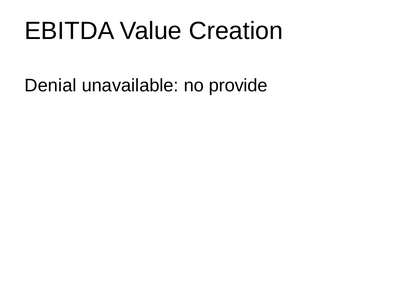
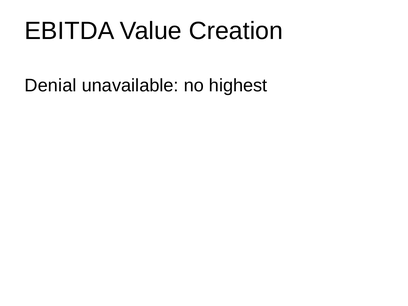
provide: provide -> highest
